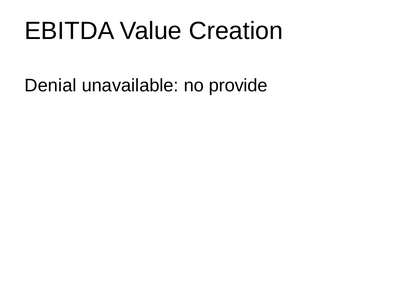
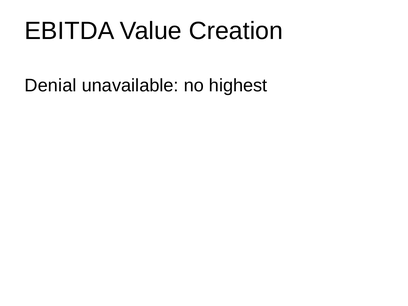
provide: provide -> highest
